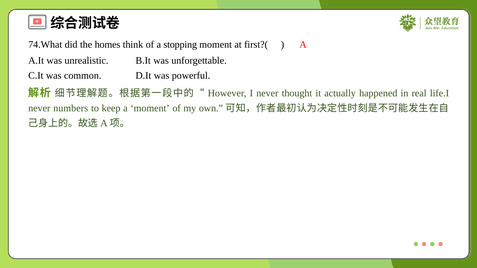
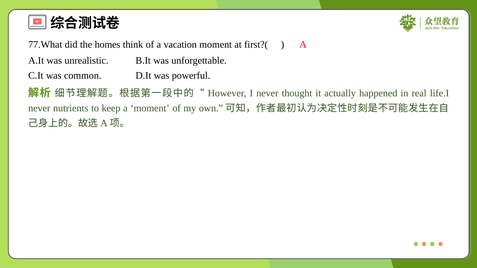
74.What: 74.What -> 77.What
stopping: stopping -> vacation
numbers: numbers -> nutrients
